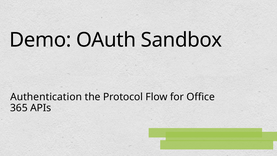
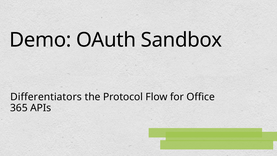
Authentication: Authentication -> Differentiators
